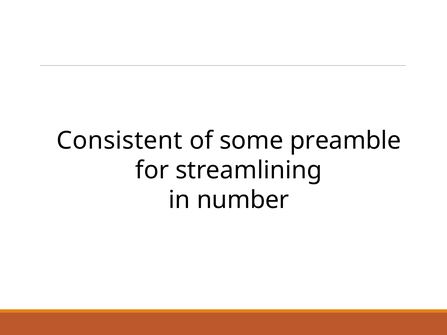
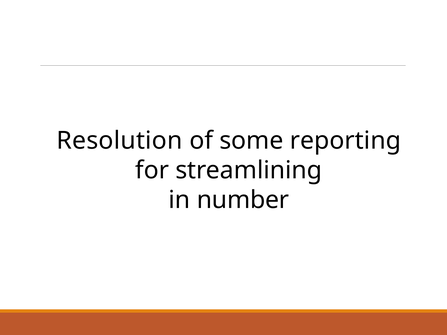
Consistent: Consistent -> Resolution
preamble: preamble -> reporting
